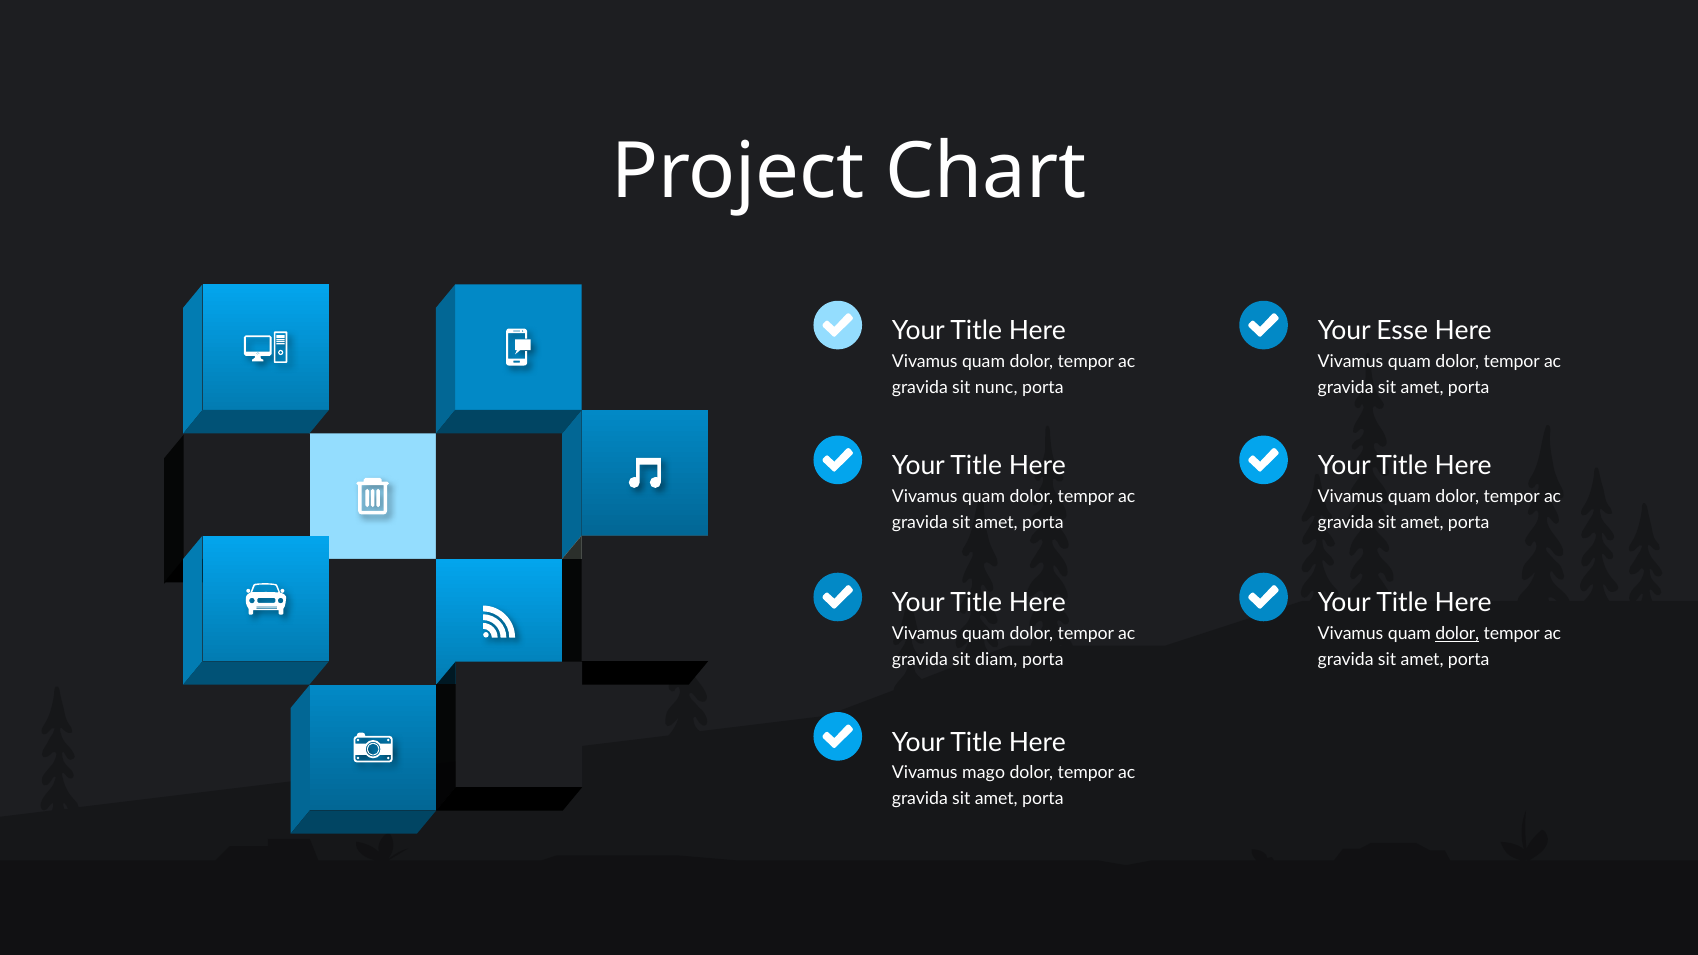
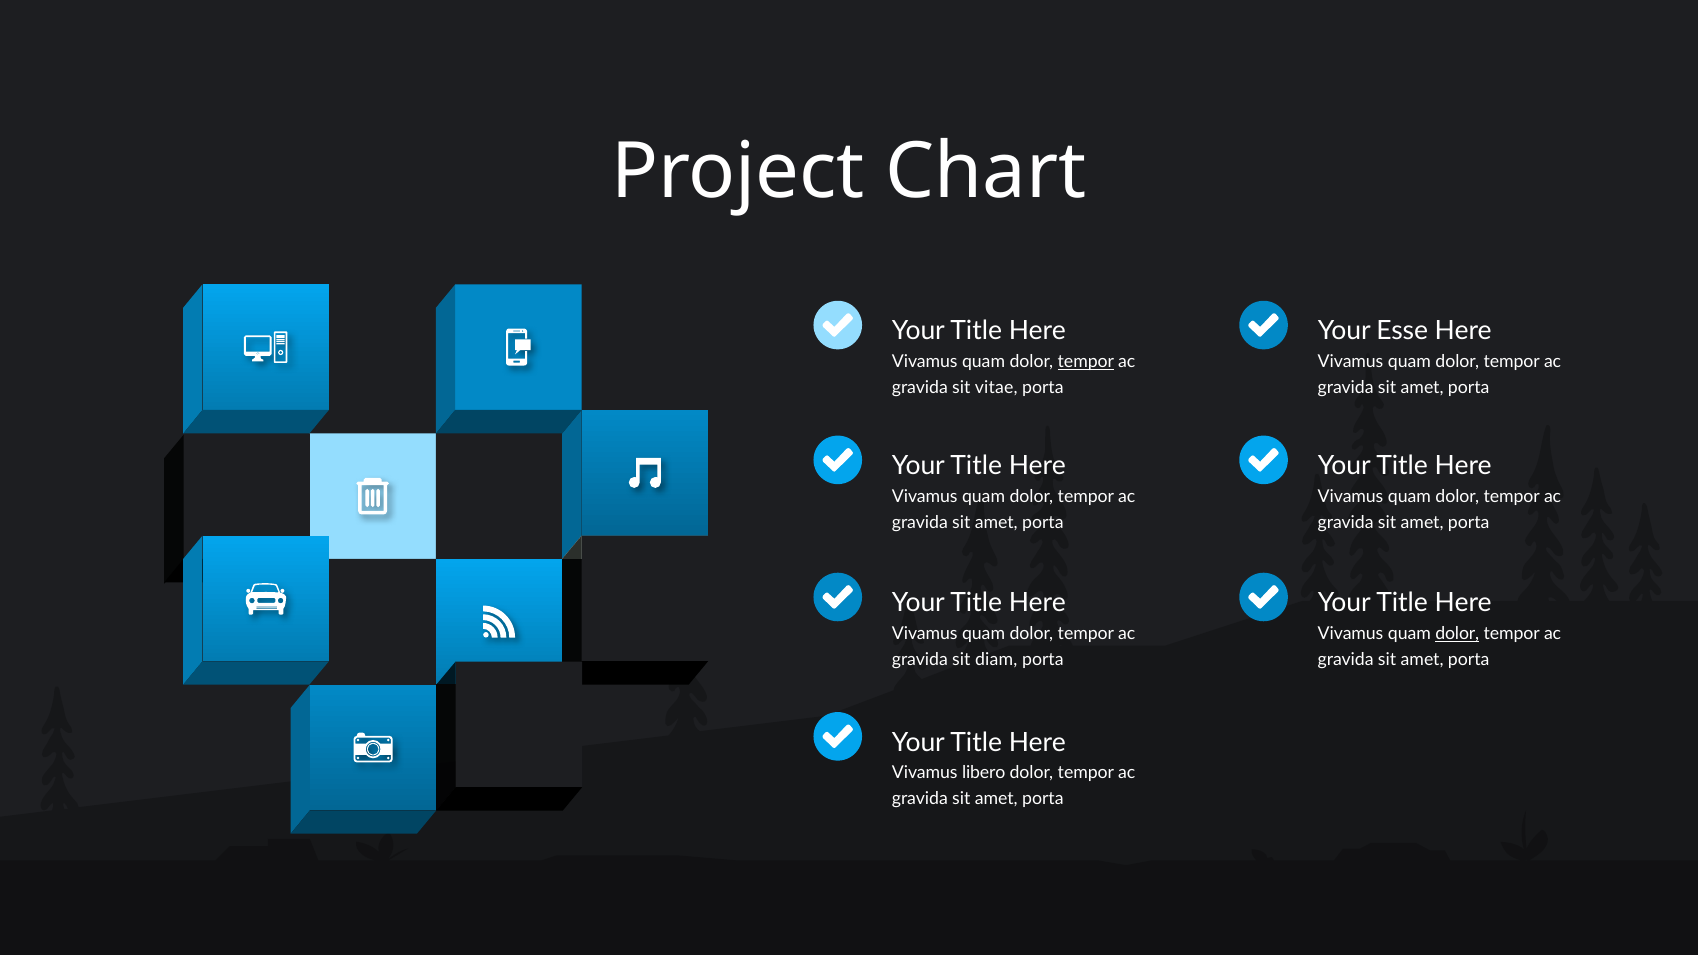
tempor at (1086, 362) underline: none -> present
nunc: nunc -> vitae
mago: mago -> libero
